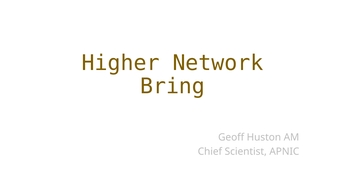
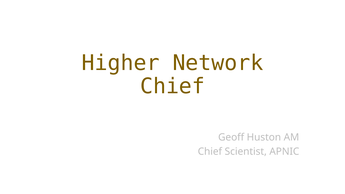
Bring at (172, 86): Bring -> Chief
